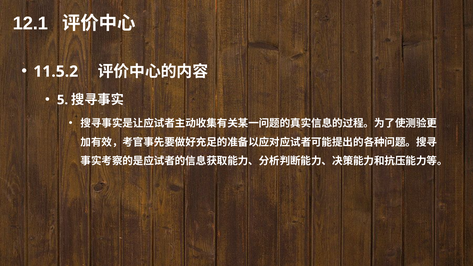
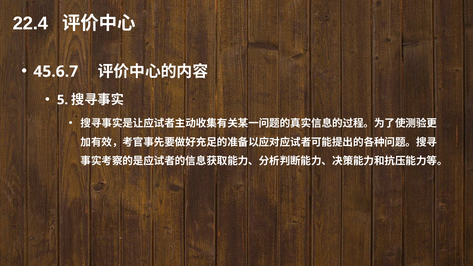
12.1: 12.1 -> 22.4
11.5.2: 11.5.2 -> 45.6.7
